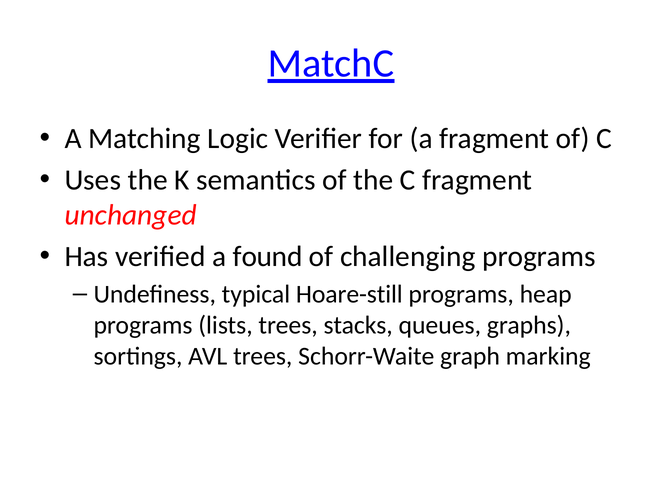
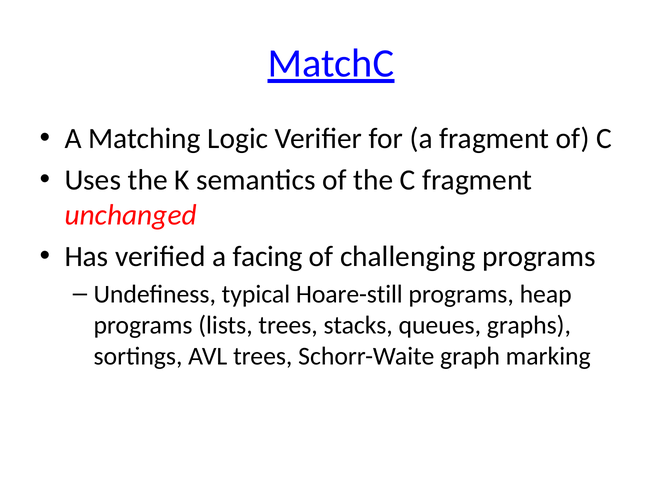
found: found -> facing
